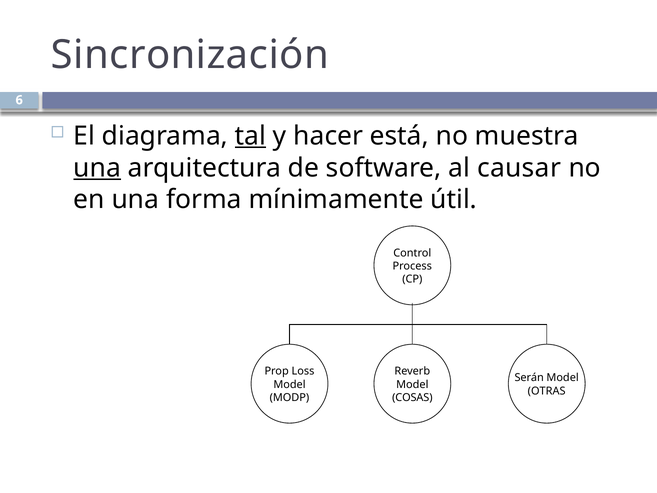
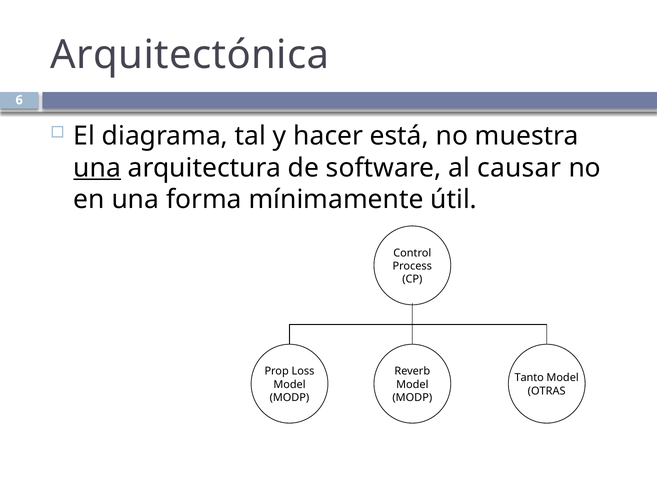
Sincronización: Sincronización -> Arquitectónica
tal underline: present -> none
Serán: Serán -> Tanto
COSAS at (412, 397): COSAS -> MODP
